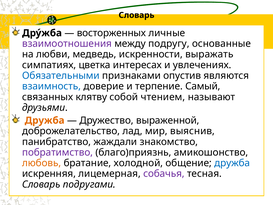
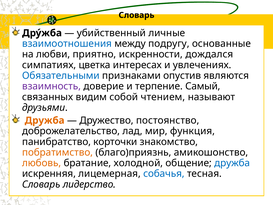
восторженных: восторженных -> убийственный
взаимоотношения colour: purple -> blue
медведь: медведь -> приятно
выражать: выражать -> дождался
взаимность colour: blue -> purple
клятву: клятву -> видим
выраженной: выраженной -> постоянство
выяснив: выяснив -> функция
жаждали: жаждали -> корточки
побратимство colour: purple -> orange
собачья colour: purple -> blue
подругами: подругами -> лидерство
